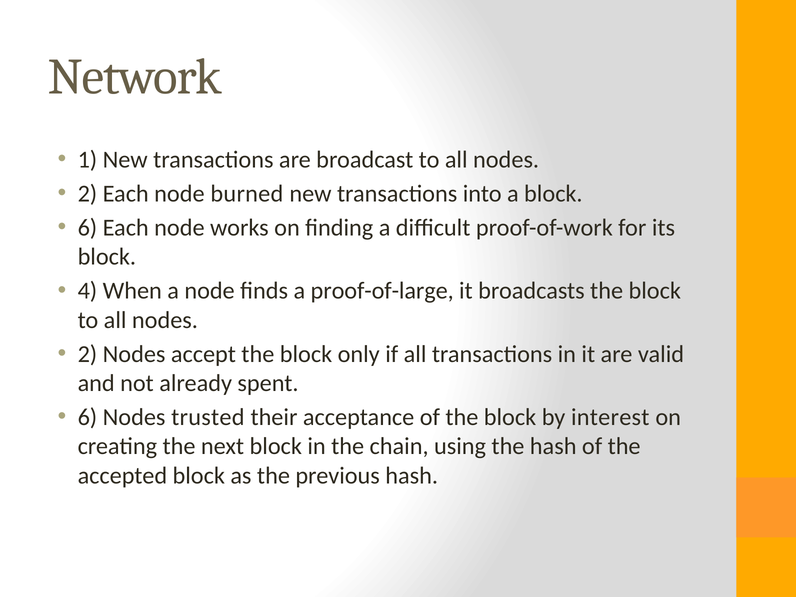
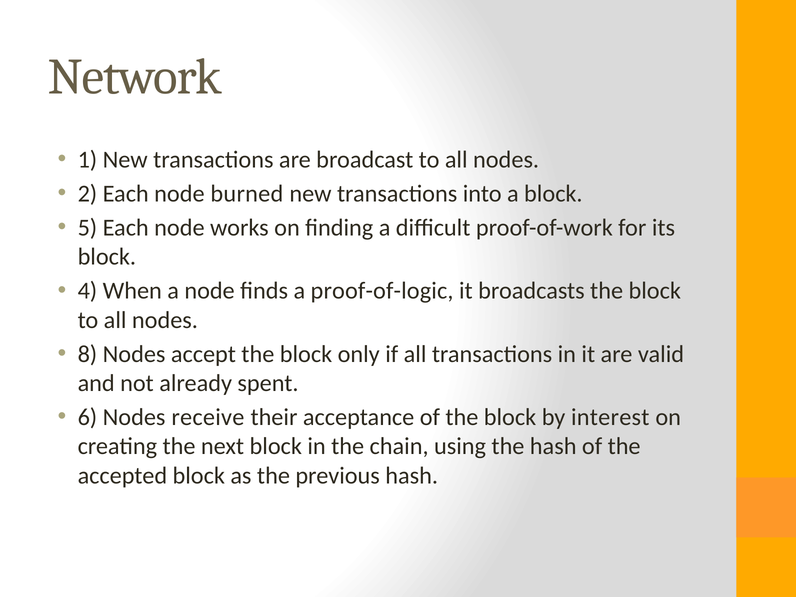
6 at (87, 228): 6 -> 5
proof-of-large: proof-of-large -> proof-of-logic
2 at (87, 354): 2 -> 8
trusted: trusted -> receive
